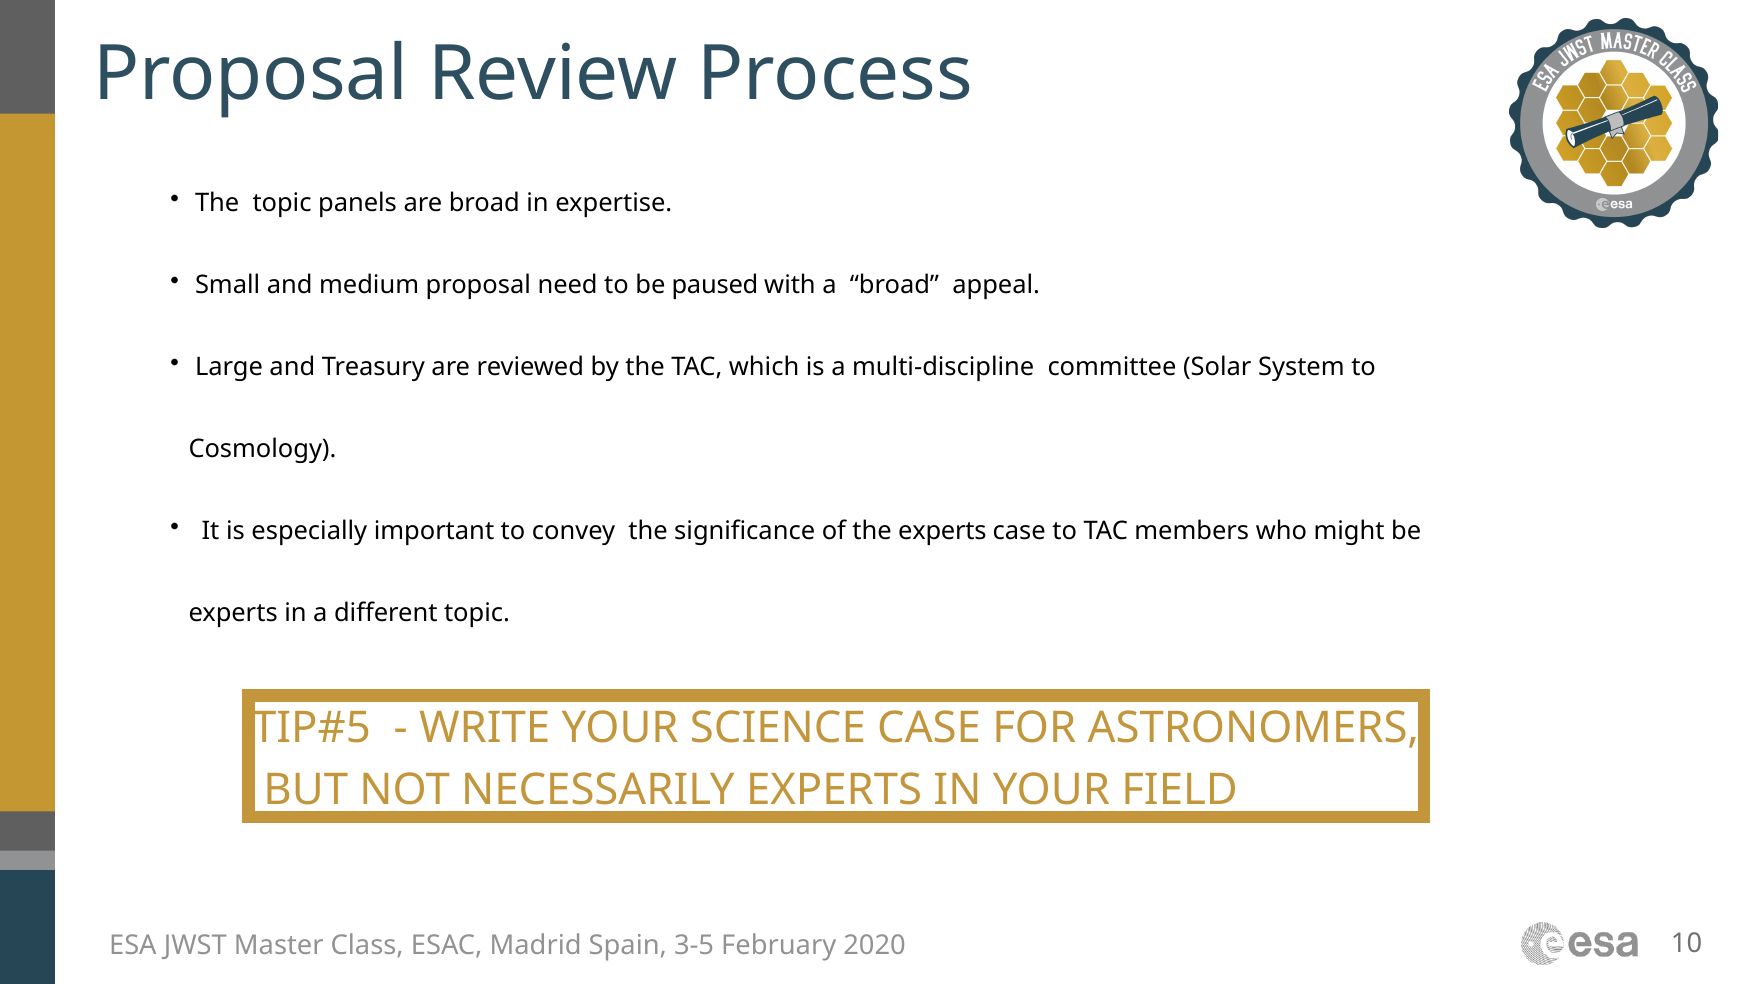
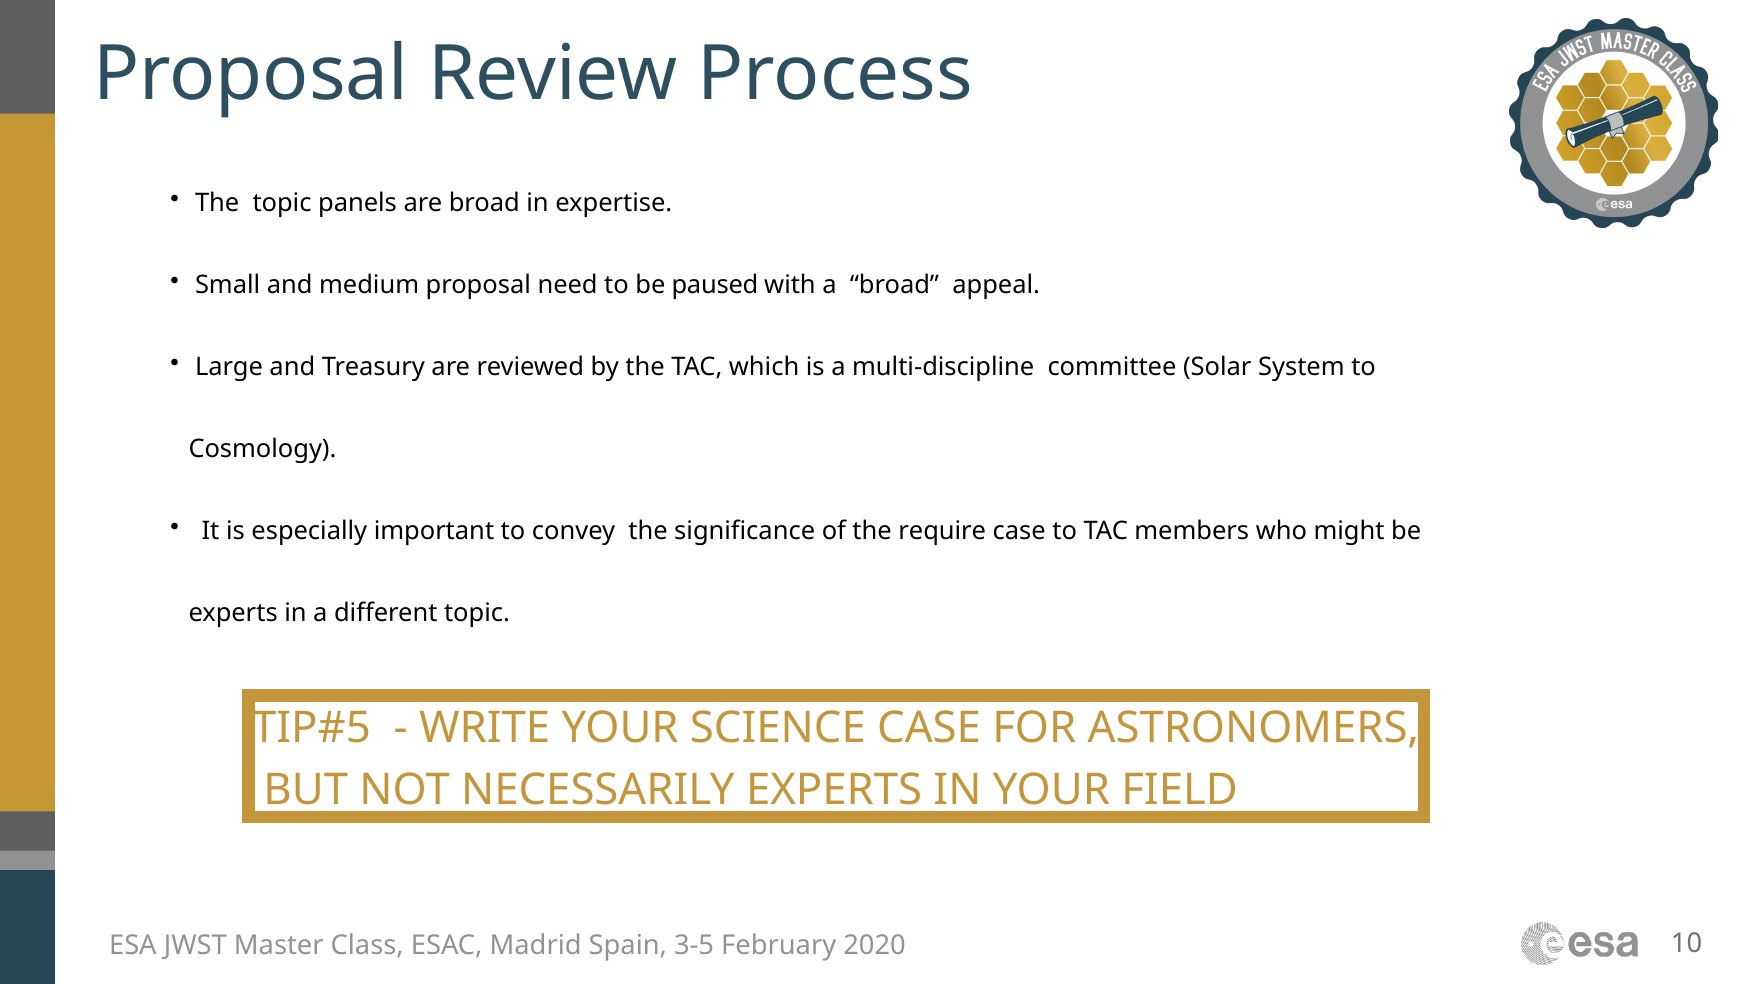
the experts: experts -> require
